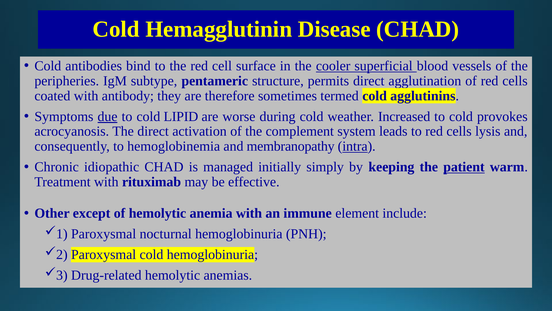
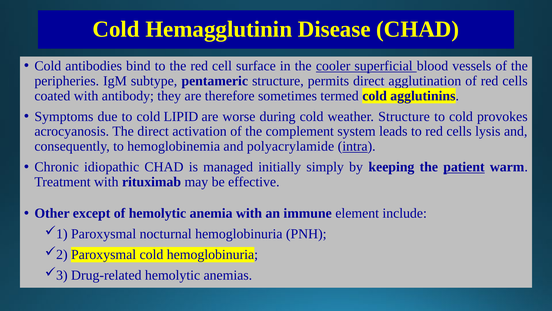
due underline: present -> none
weather Increased: Increased -> Structure
membranopathy: membranopathy -> polyacrylamide
